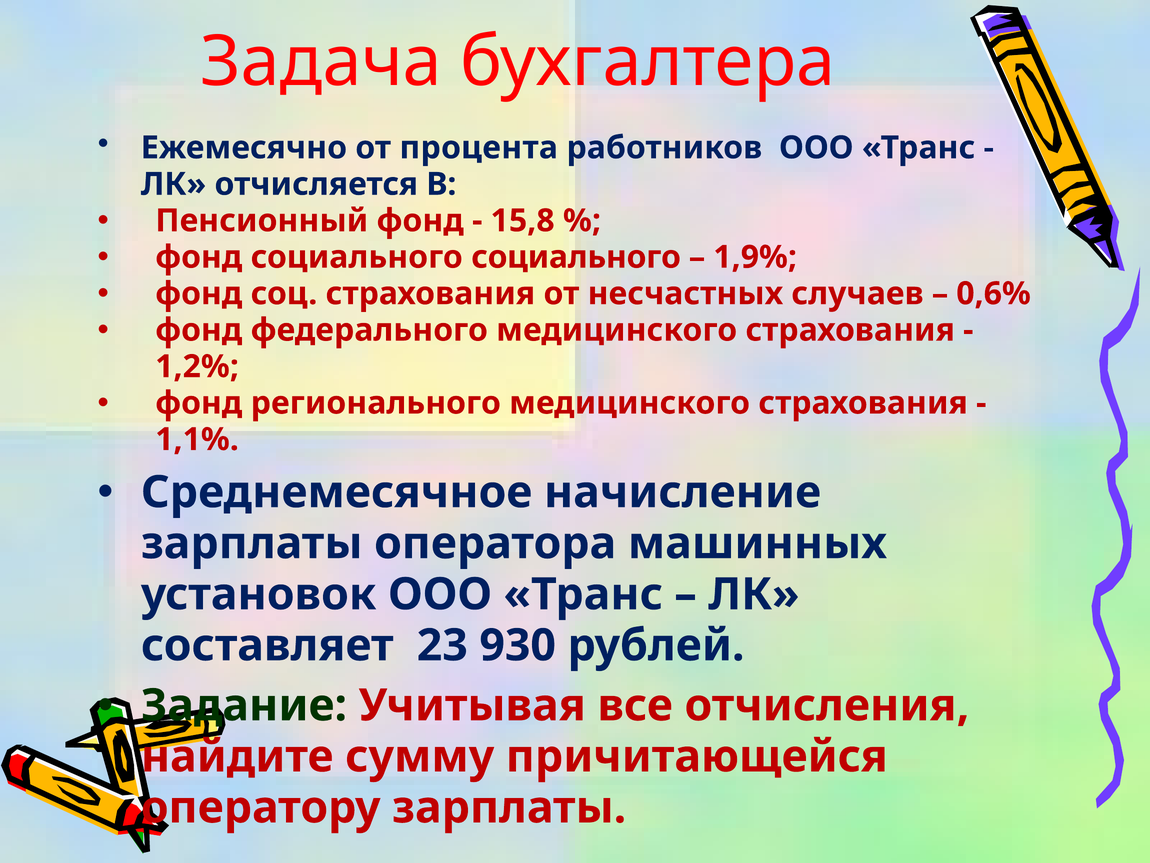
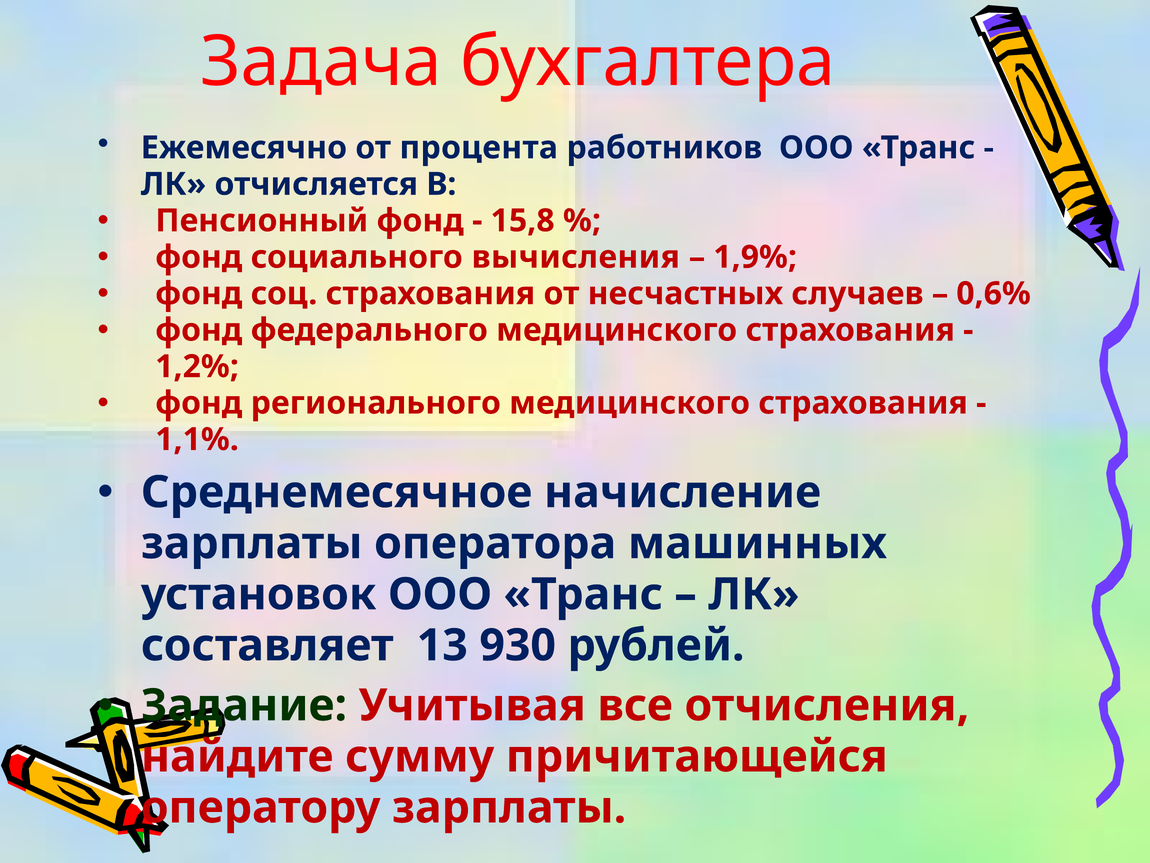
социального социального: социального -> вычисления
23: 23 -> 13
